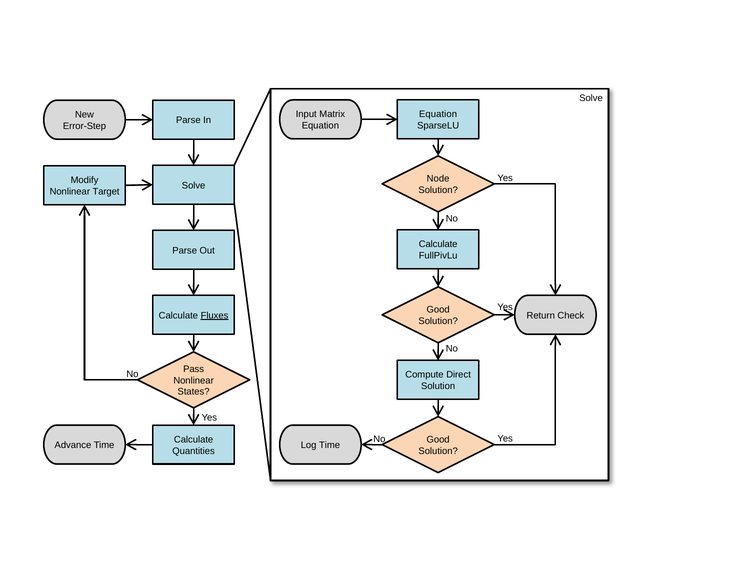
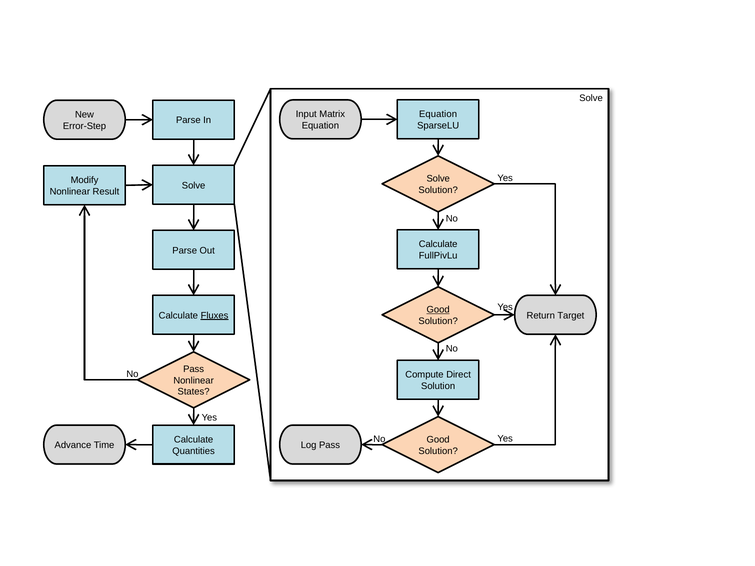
Node at (438, 179): Node -> Solve
Target: Target -> Result
Good at (438, 310) underline: none -> present
Check: Check -> Target
Log Time: Time -> Pass
